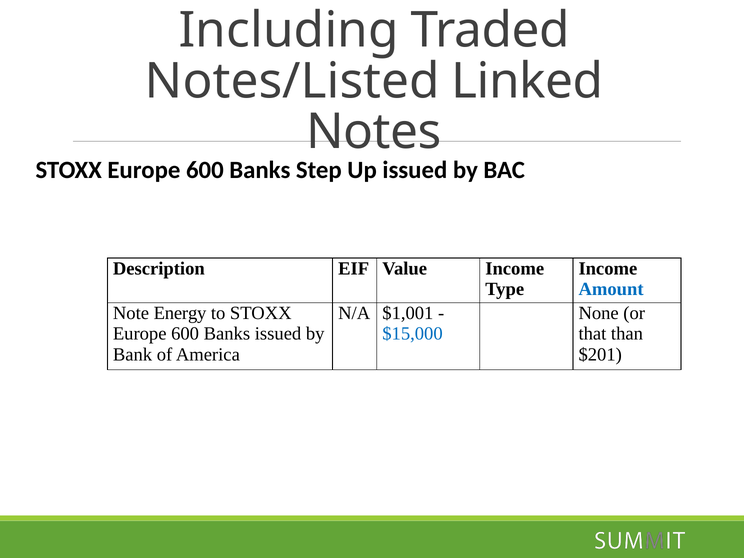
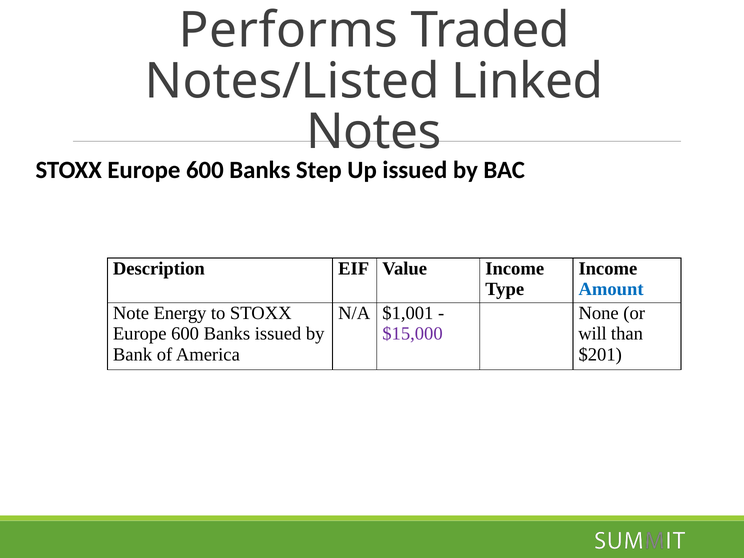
Including: Including -> Performs
$15,000 colour: blue -> purple
that: that -> will
